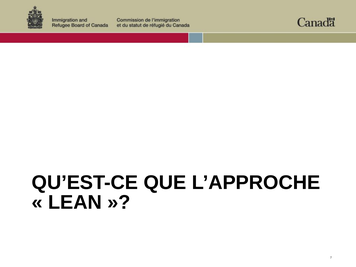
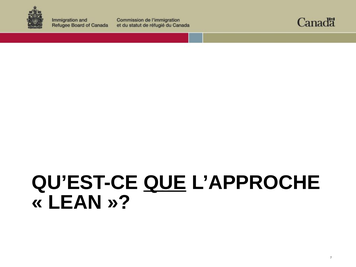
QUE underline: none -> present
